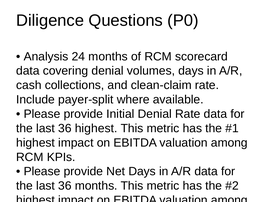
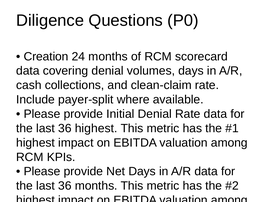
Analysis: Analysis -> Creation
